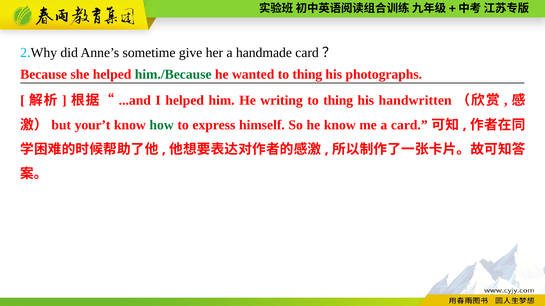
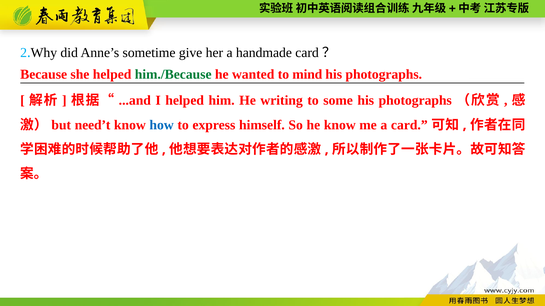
thing at (307, 74): thing -> mind
thing at (338, 101): thing -> some
handwritten at (415, 101): handwritten -> photographs
your’t: your’t -> need’t
how colour: green -> blue
